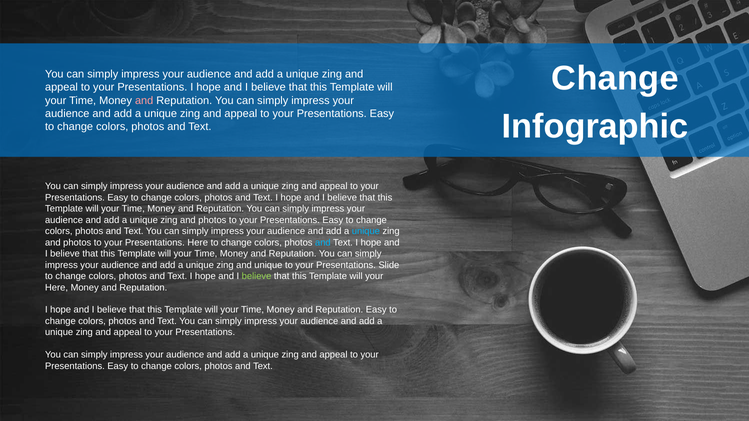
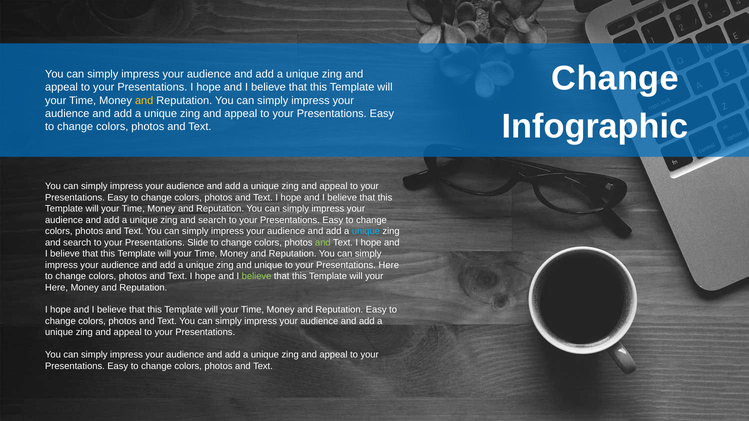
and at (144, 101) colour: pink -> yellow
photos at (212, 220): photos -> search
photos at (77, 243): photos -> search
Presentations Here: Here -> Slide
and at (323, 243) colour: light blue -> light green
Presentations Slide: Slide -> Here
